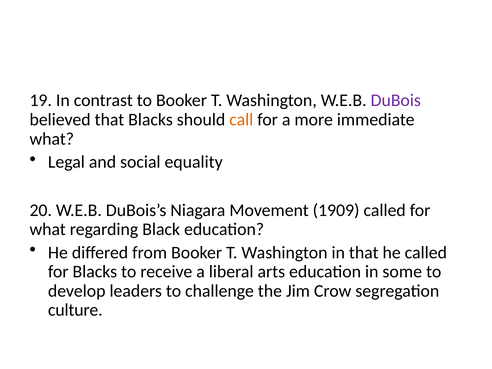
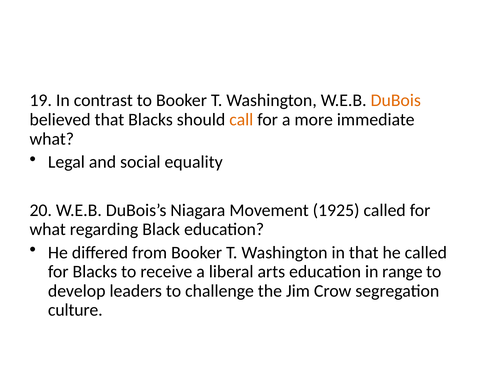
DuBois colour: purple -> orange
1909: 1909 -> 1925
some: some -> range
